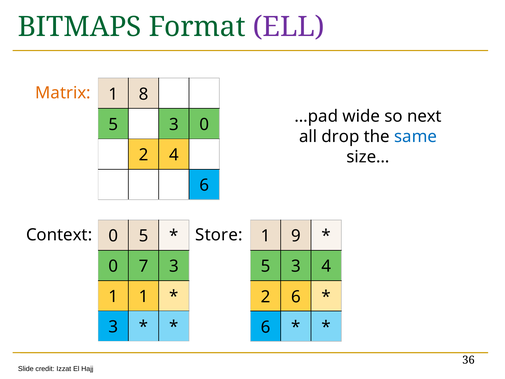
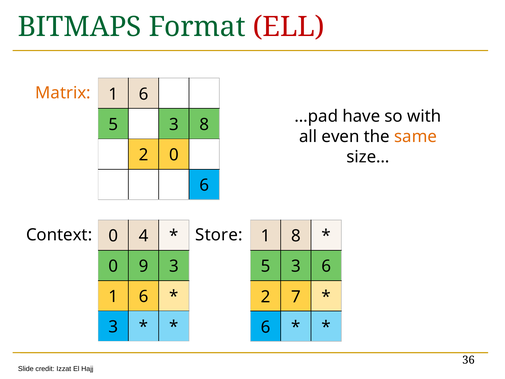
ELL colour: purple -> red
8 at (144, 94): 8 -> 6
wide: wide -> have
next: next -> with
3 0: 0 -> 8
drop: drop -> even
same colour: blue -> orange
2 4: 4 -> 0
0 5: 5 -> 4
1 9: 9 -> 8
7: 7 -> 9
3 4: 4 -> 6
1 at (144, 296): 1 -> 6
2 6: 6 -> 7
